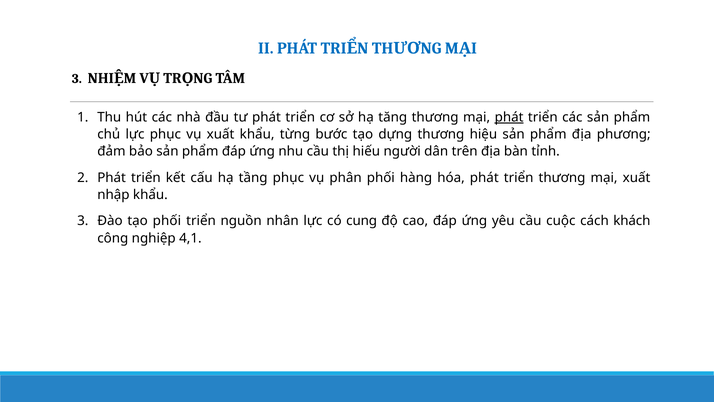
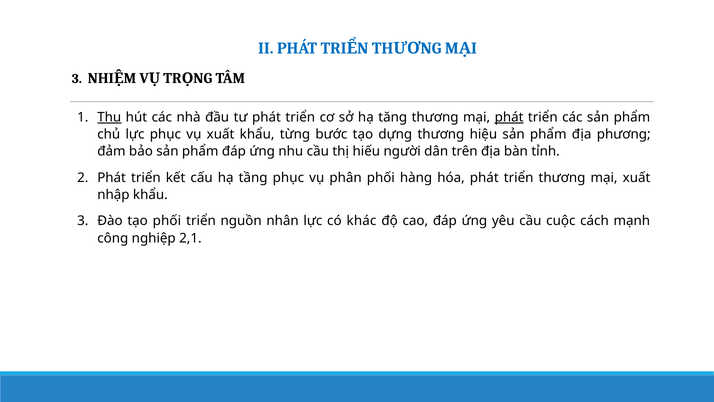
Thu underline: none -> present
cung: cung -> khác
khách: khách -> mạnh
4,1: 4,1 -> 2,1
